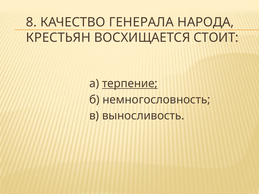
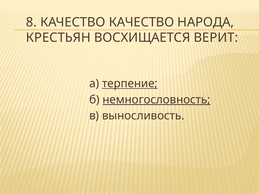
КАЧЕСТВО ГЕНЕРАЛА: ГЕНЕРАЛА -> КАЧЕСТВО
СТОИТ: СТОИТ -> ВЕРИТ
немногословность underline: none -> present
